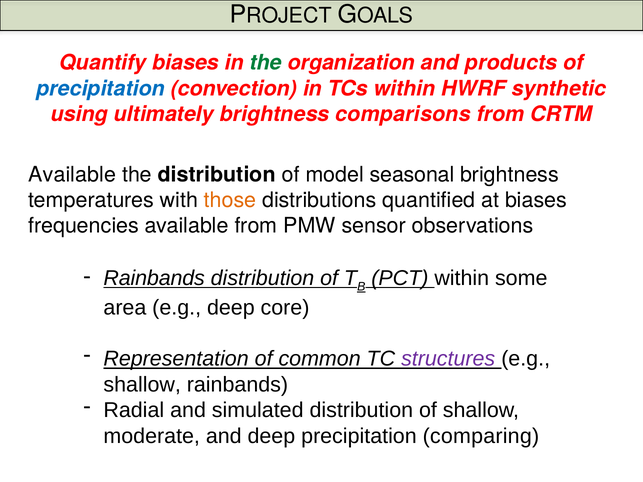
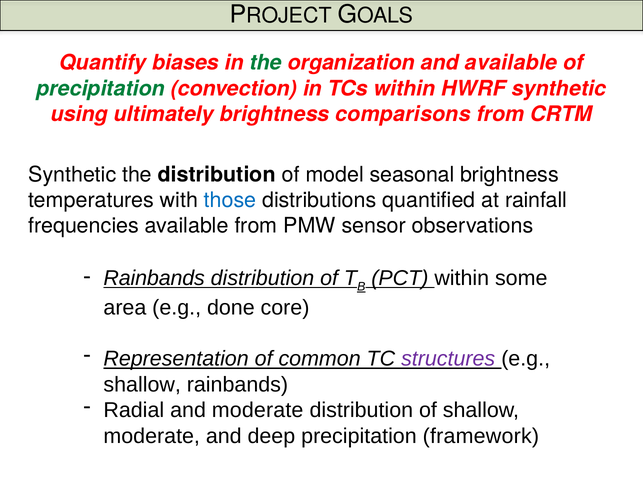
and products: products -> available
precipitation at (101, 88) colour: blue -> green
Available at (72, 175): Available -> Synthetic
those colour: orange -> blue
at biases: biases -> rainfall
e.g deep: deep -> done
and simulated: simulated -> moderate
comparing: comparing -> framework
